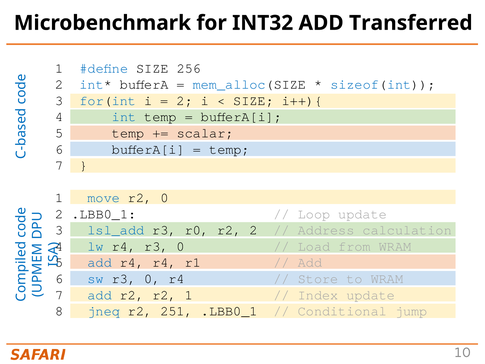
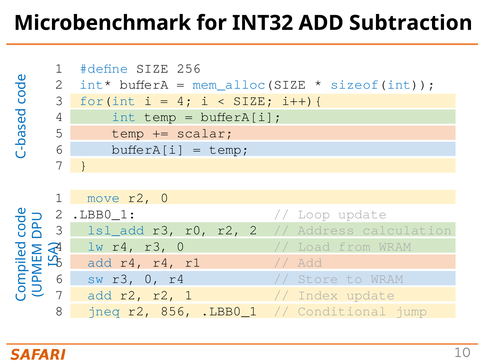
Transferred: Transferred -> Subtraction
2 at (185, 101): 2 -> 4
251: 251 -> 856
